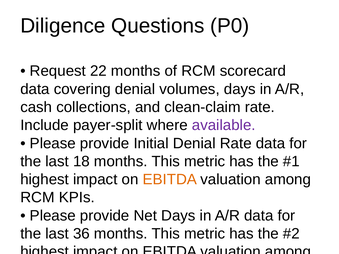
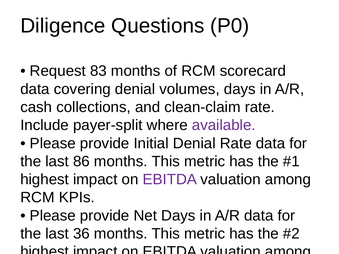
22: 22 -> 83
18: 18 -> 86
EBITDA at (170, 180) colour: orange -> purple
